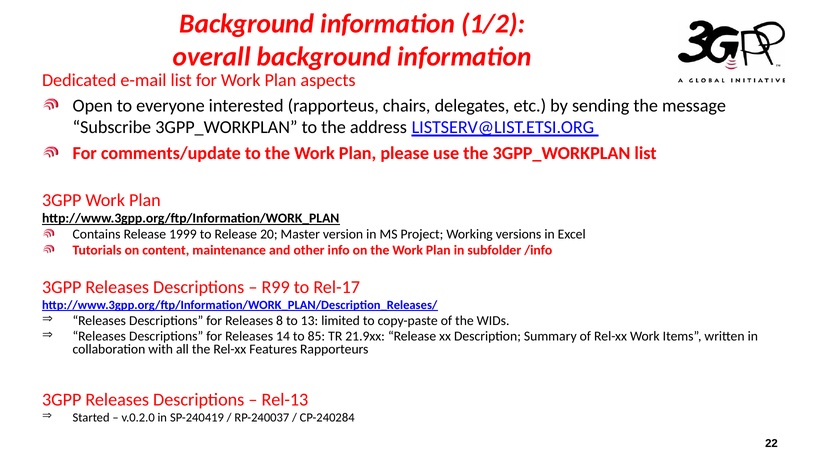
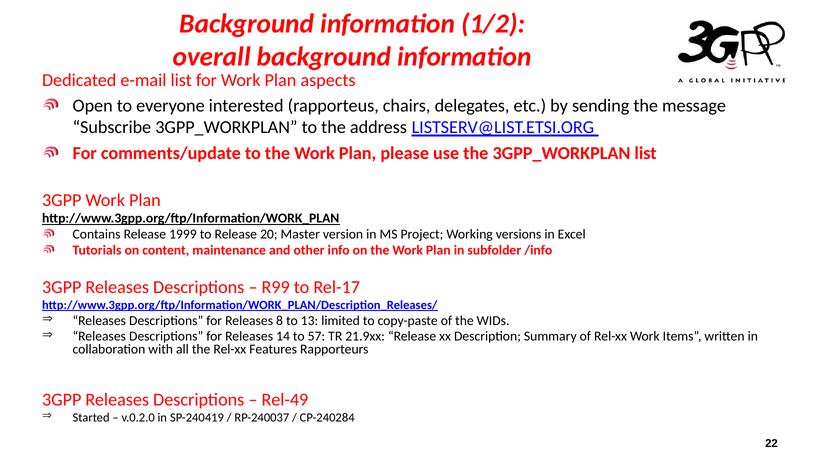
85: 85 -> 57
Rel-13: Rel-13 -> Rel-49
